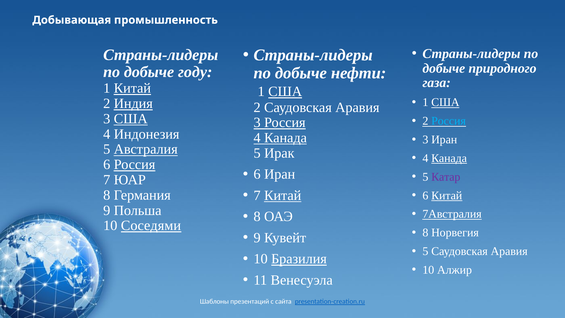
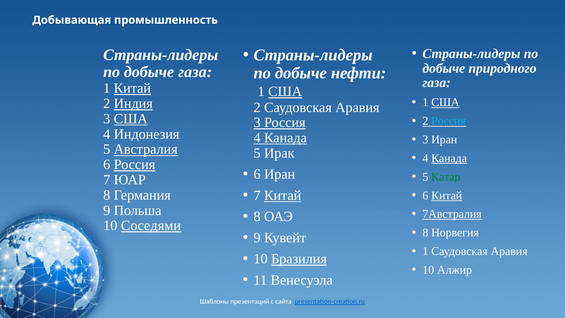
добыче году: году -> газа
Катар colour: purple -> green
5 at (425, 251): 5 -> 1
